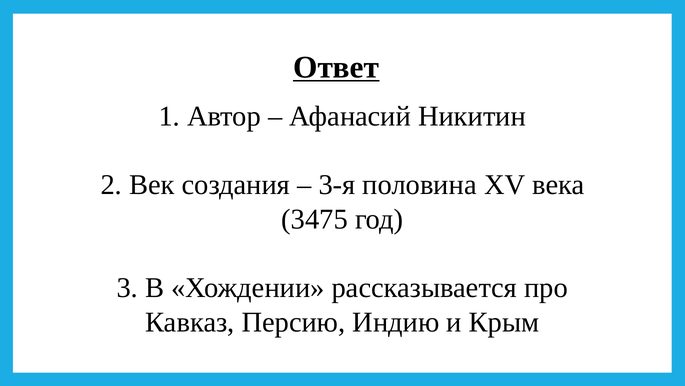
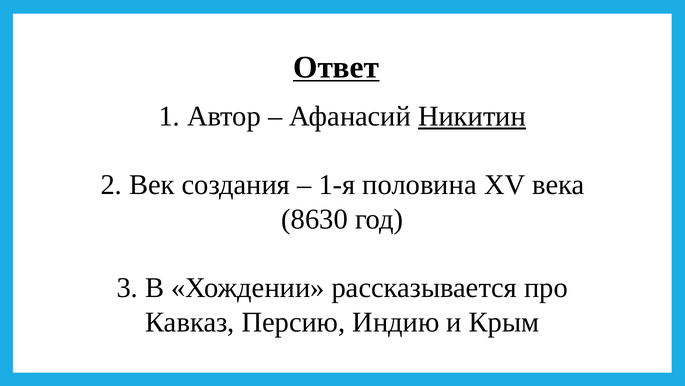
Никитин underline: none -> present
3-я: 3-я -> 1-я
3475: 3475 -> 8630
